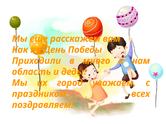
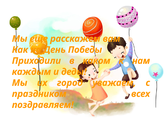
много: много -> каком
область: область -> каждым
